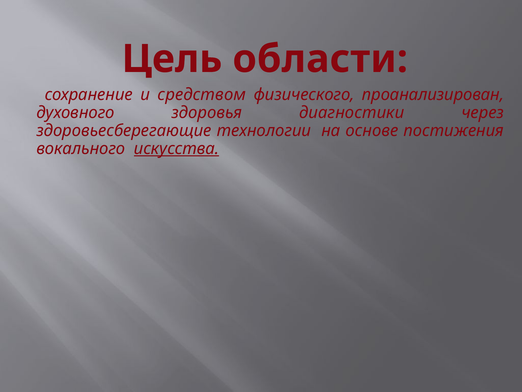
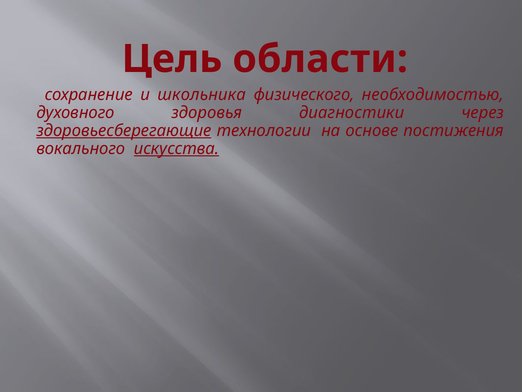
средством: средством -> школьника
проанализирован: проанализирован -> необходимостью
здоровьесберегающие underline: none -> present
